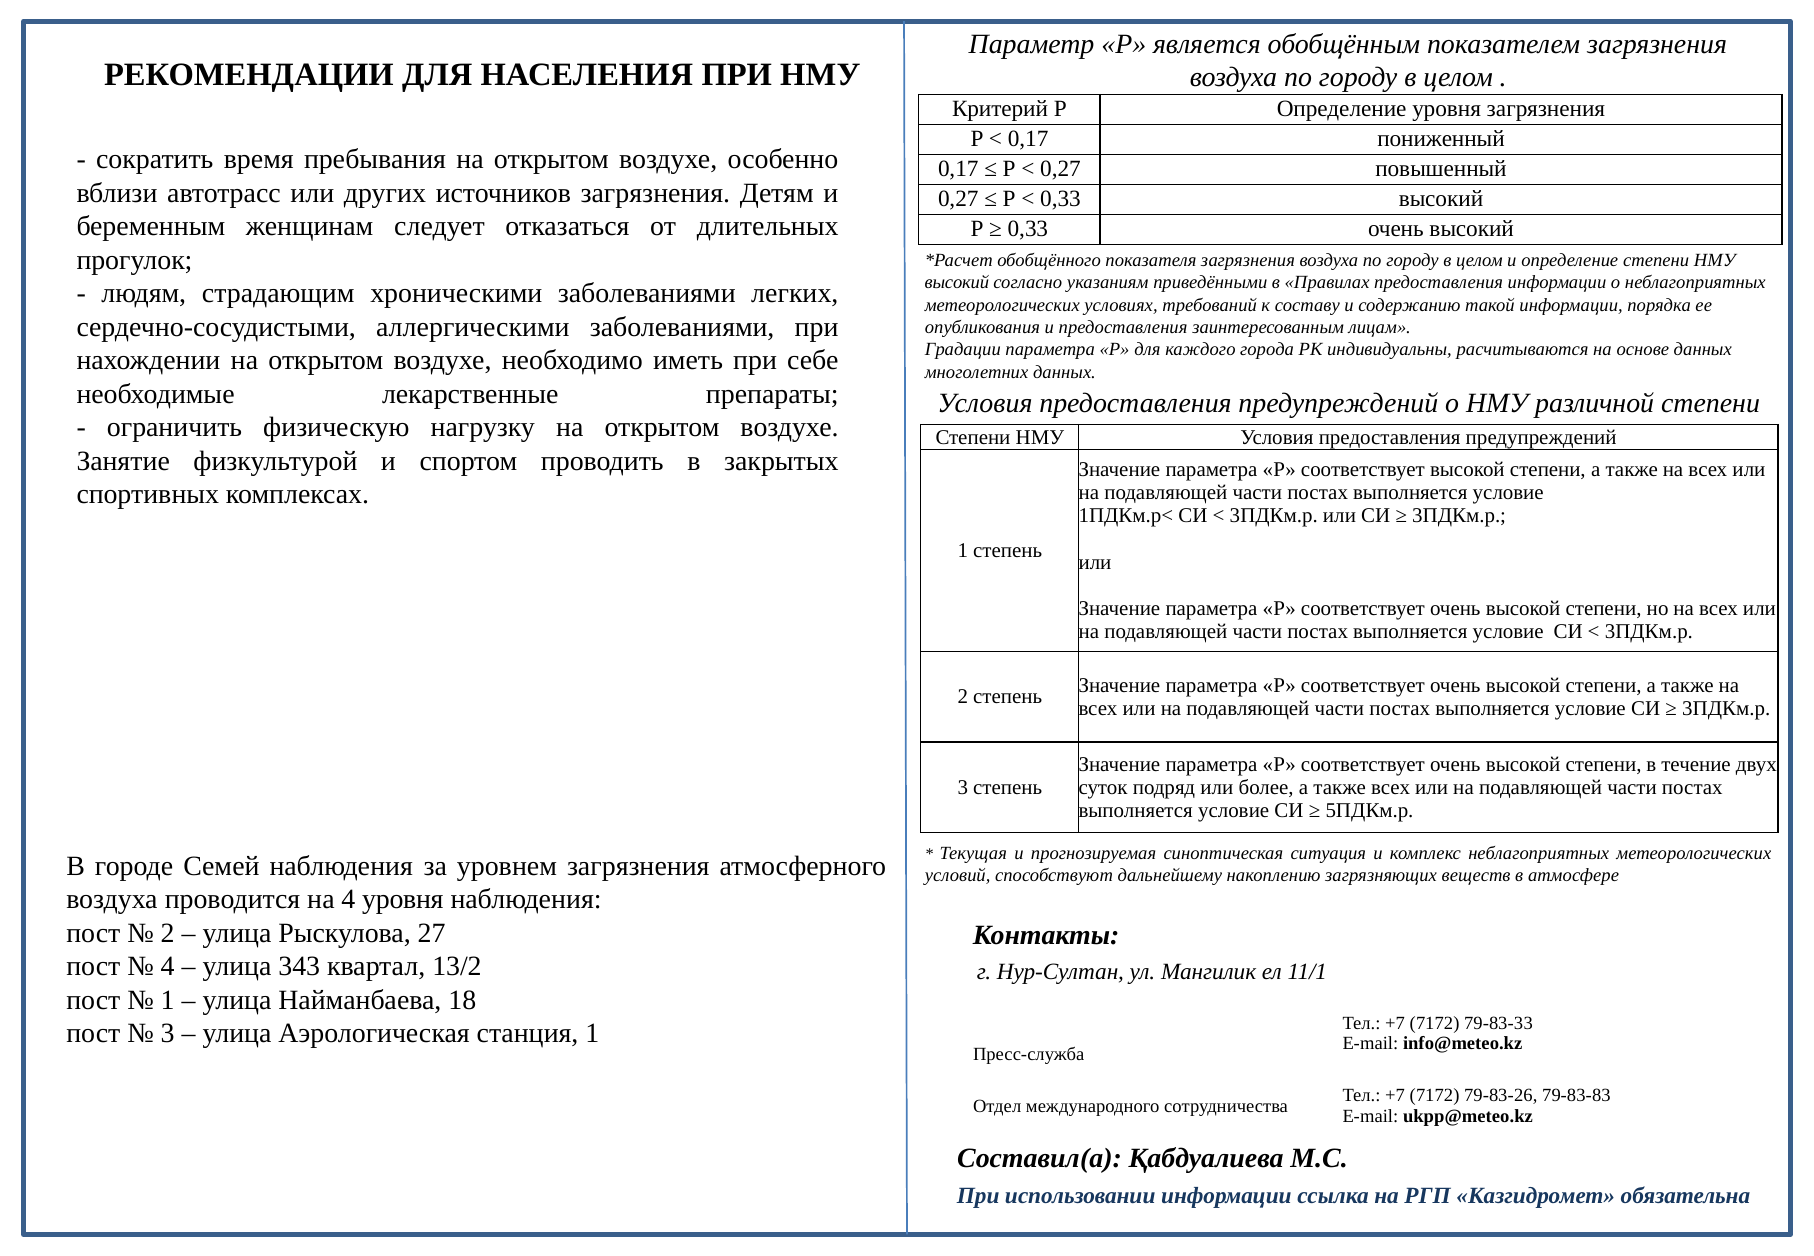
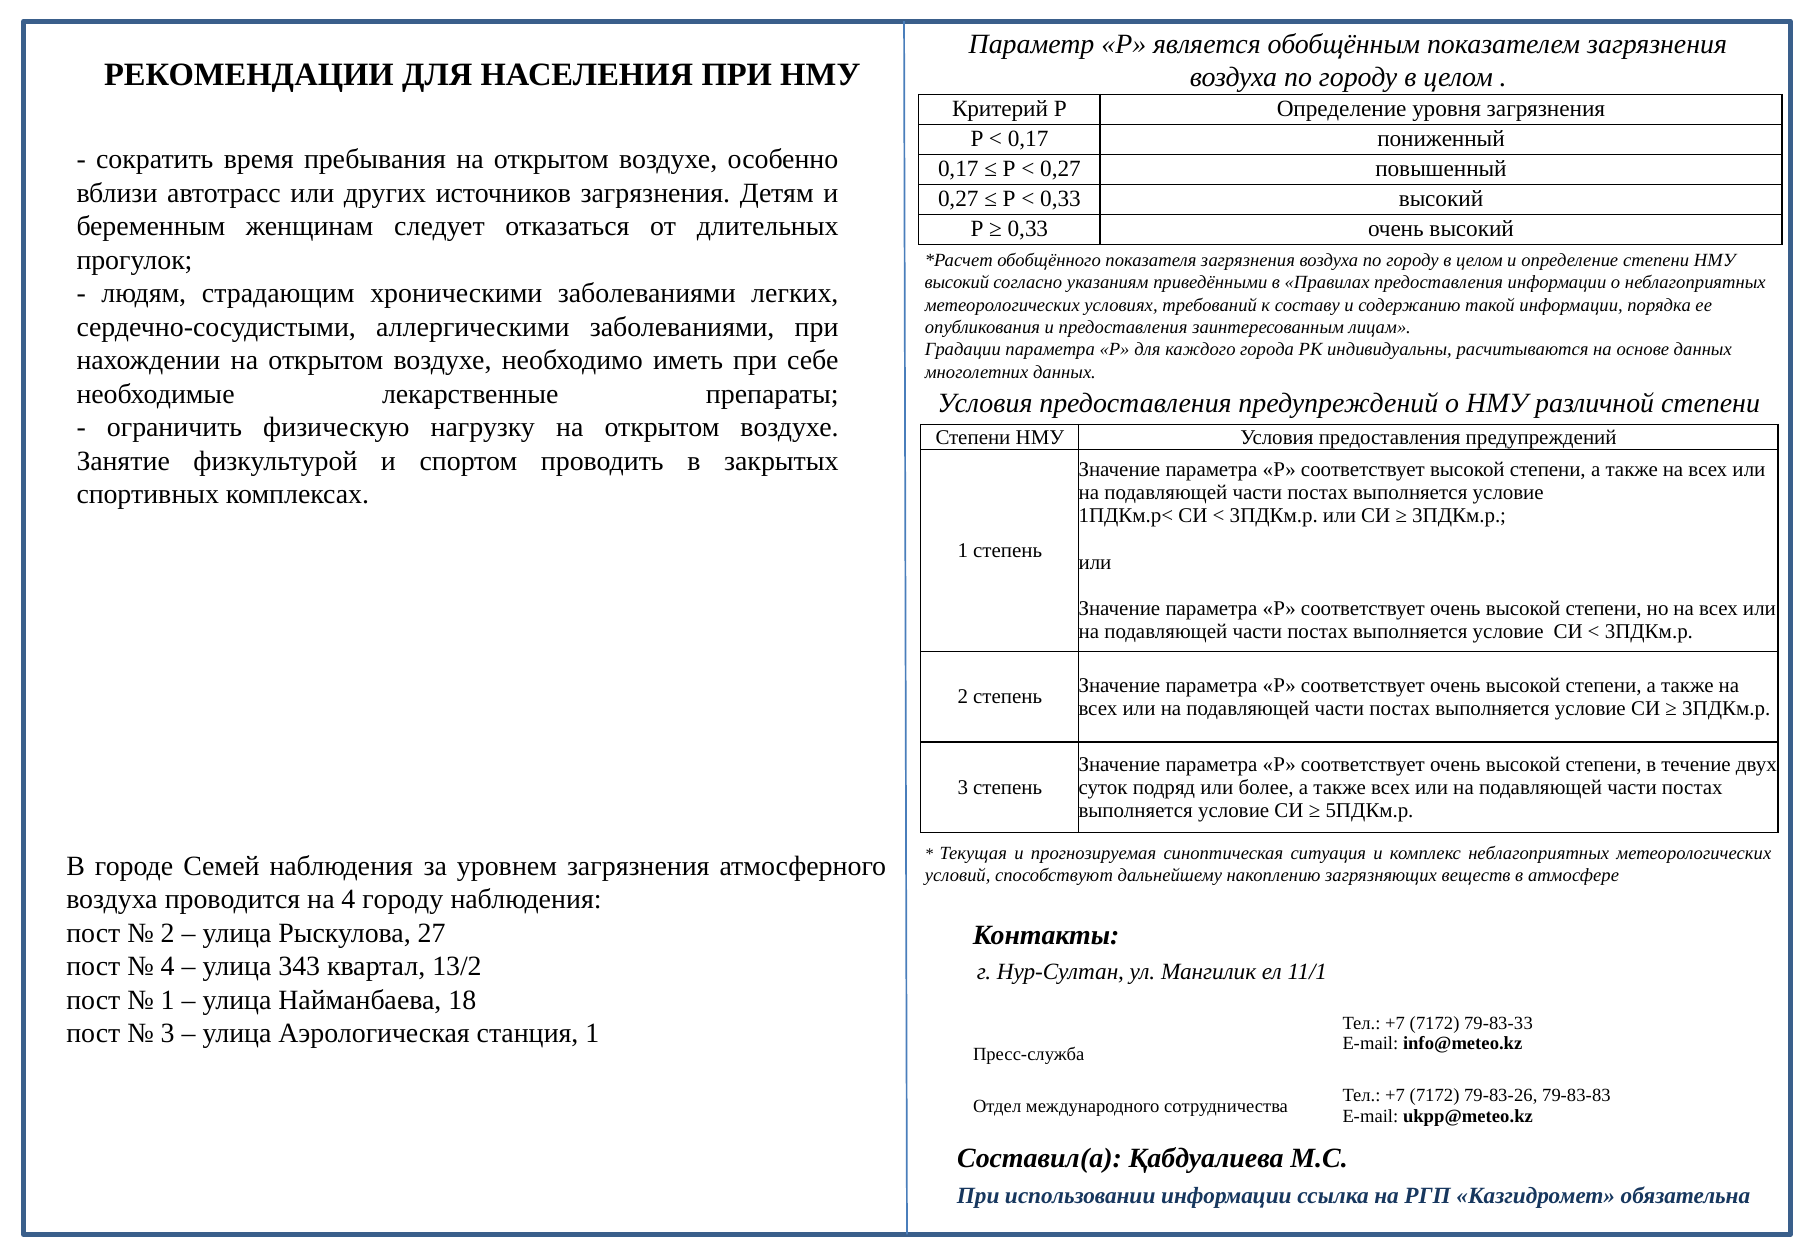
4 уровня: уровня -> городу
